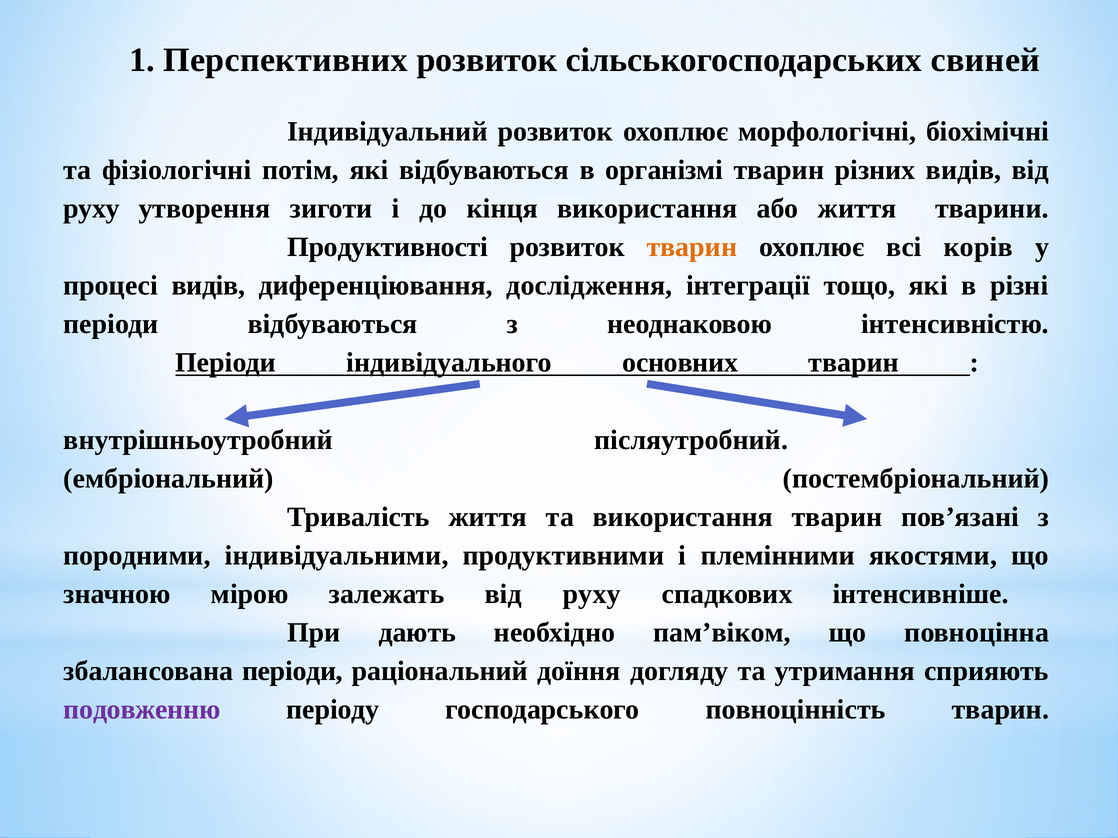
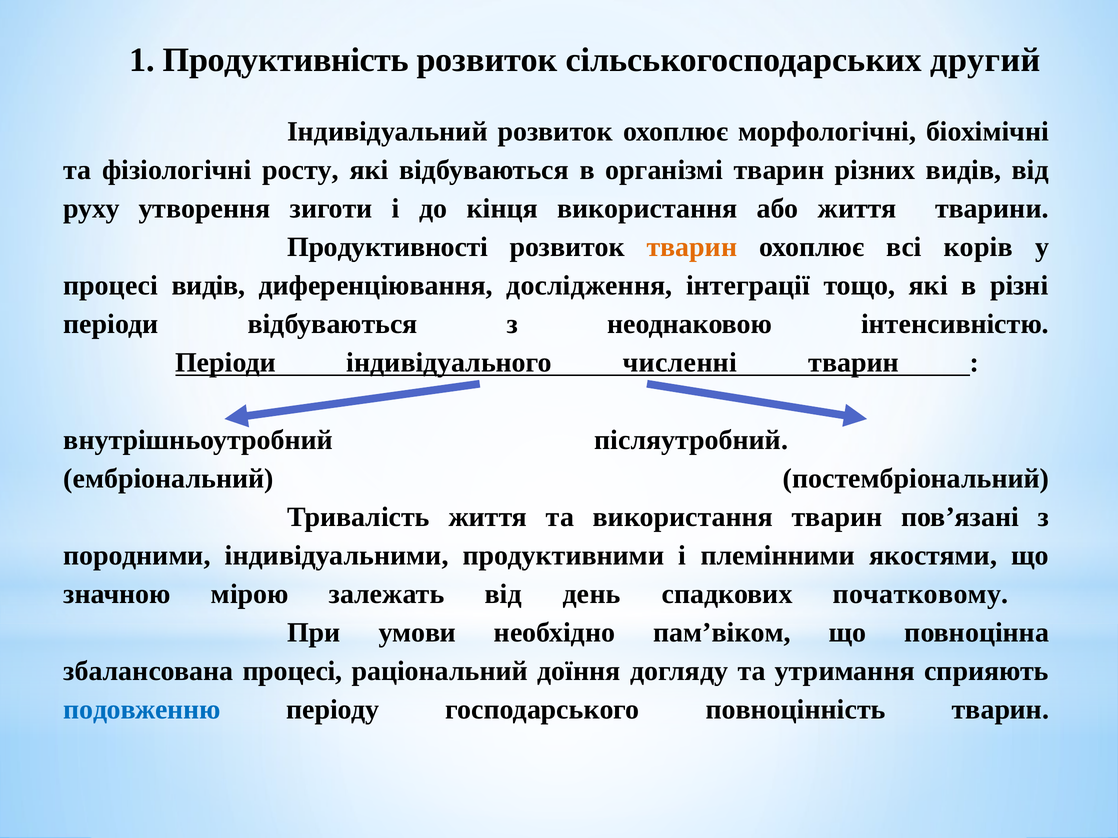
Перспективних: Перспективних -> Продуктивність
свиней: свиней -> другий
потім: потім -> росту
основних: основних -> численні
залежать від руху: руху -> день
інтенсивніше: інтенсивніше -> початковому
дають: дають -> умови
збалансована періоди: періоди -> процесі
подовженню colour: purple -> blue
